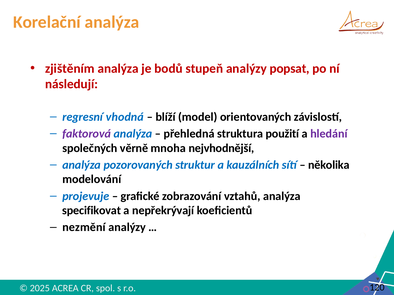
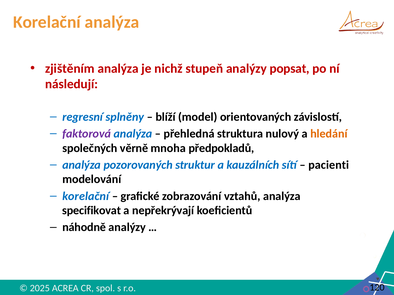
bodů: bodů -> nichž
vhodná: vhodná -> splněny
použití: použití -> nulový
hledání colour: purple -> orange
nejvhodnější: nejvhodnější -> předpokladů
několika: několika -> pacienti
projevuje at (86, 196): projevuje -> korelační
nezmění: nezmění -> náhodně
